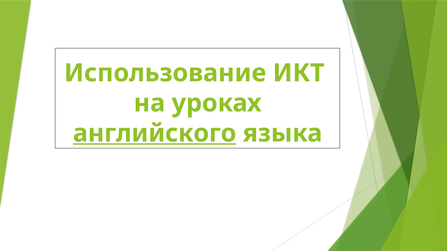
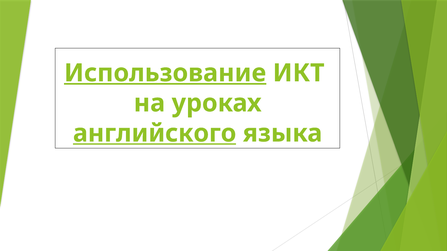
Использование underline: none -> present
